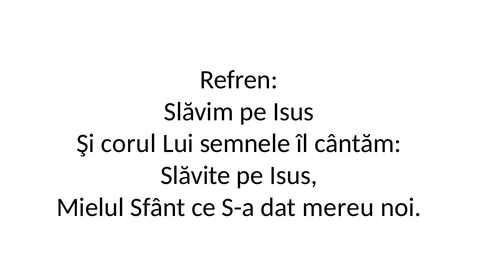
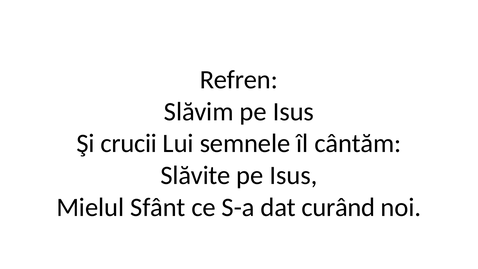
corul: corul -> crucii
mereu: mereu -> curând
